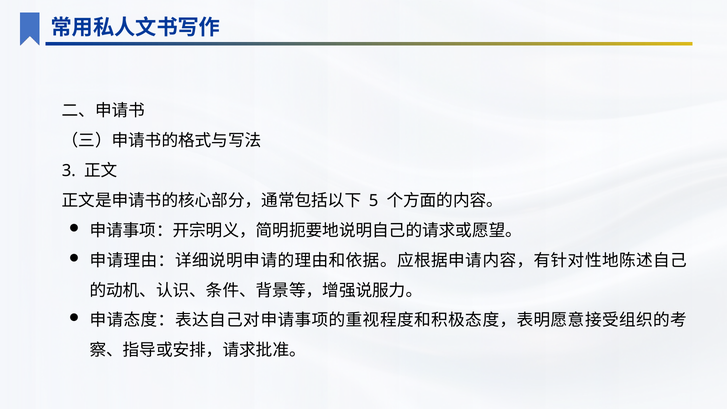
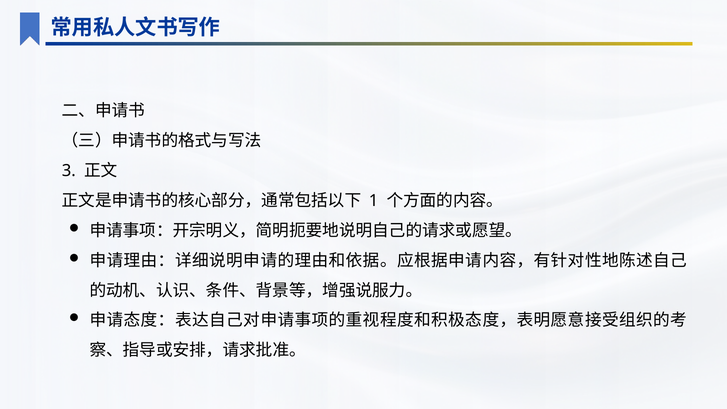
5: 5 -> 1
